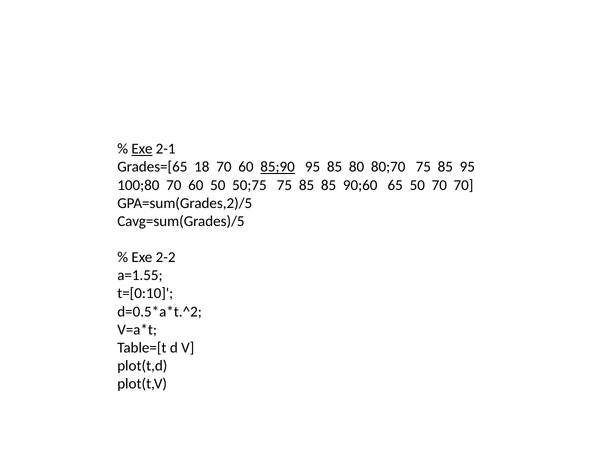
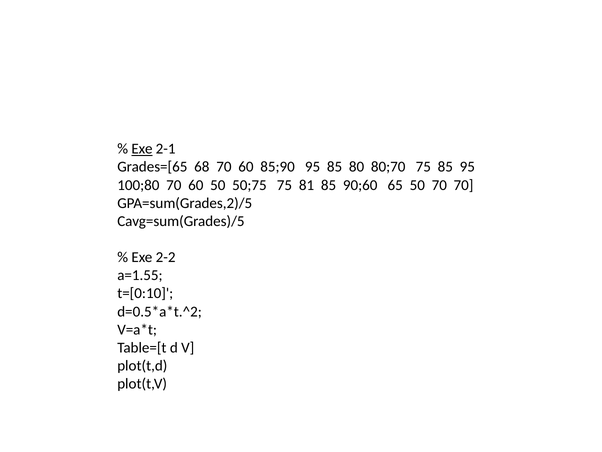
18: 18 -> 68
85;90 underline: present -> none
50;75 75 85: 85 -> 81
